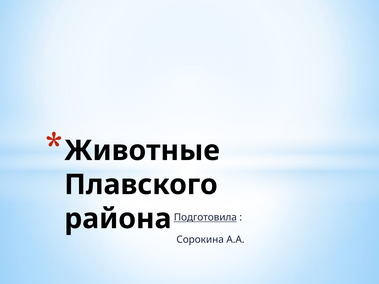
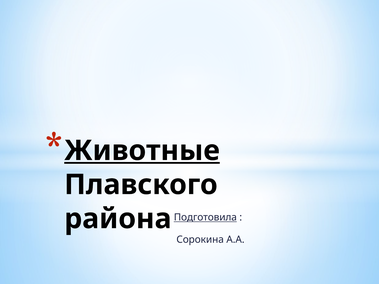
Животные underline: none -> present
